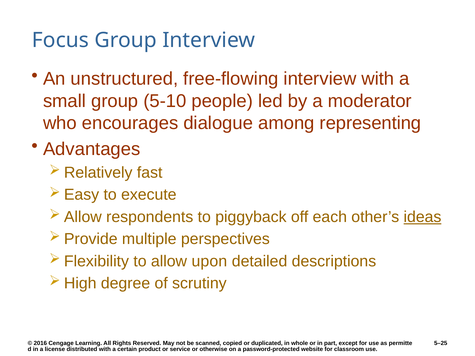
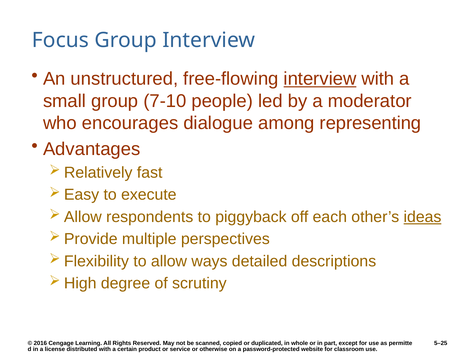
interview at (320, 79) underline: none -> present
5-10: 5-10 -> 7-10
upon: upon -> ways
